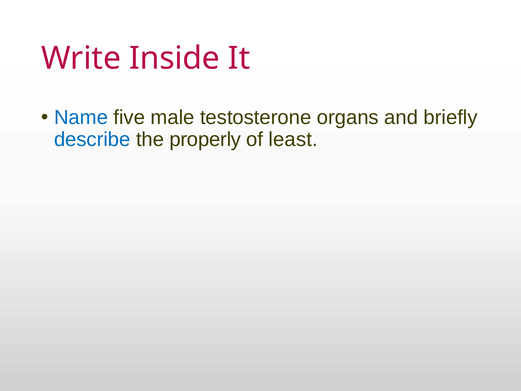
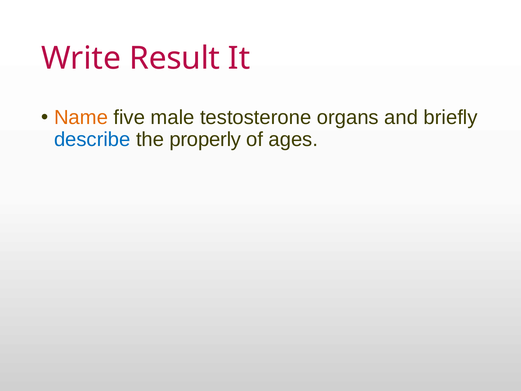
Inside: Inside -> Result
Name colour: blue -> orange
least: least -> ages
